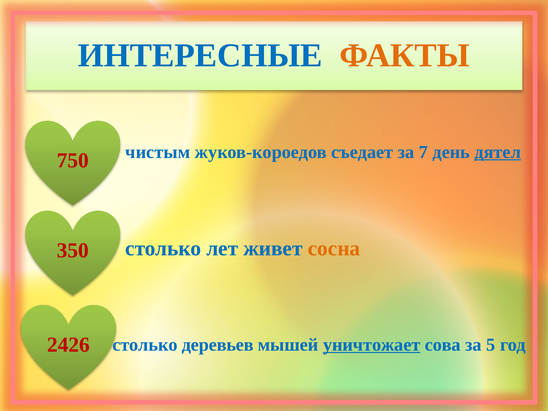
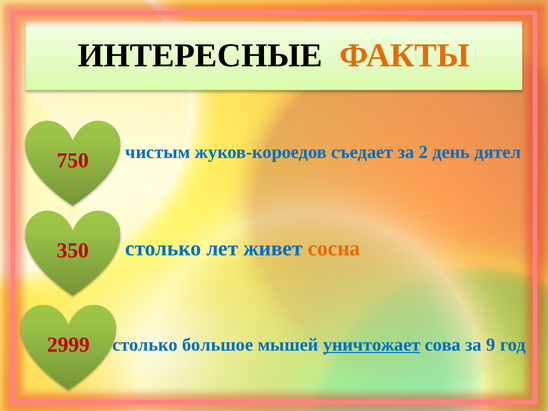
ИНТЕРЕСНЫЕ colour: blue -> black
7: 7 -> 2
дятел underline: present -> none
2426: 2426 -> 2999
деревьев: деревьев -> большое
5: 5 -> 9
